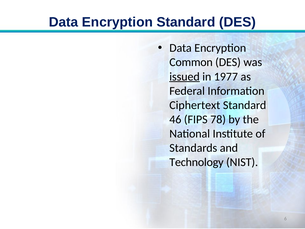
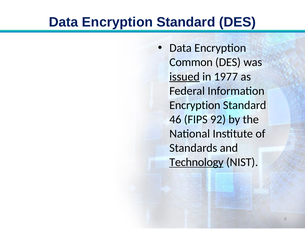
Ciphertext at (195, 105): Ciphertext -> Encryption
78: 78 -> 92
Technology underline: none -> present
